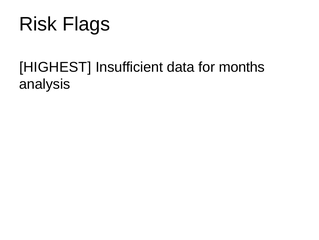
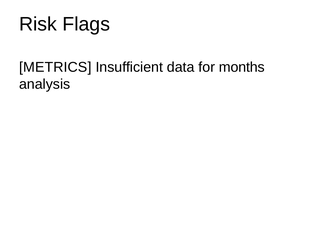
HIGHEST: HIGHEST -> METRICS
